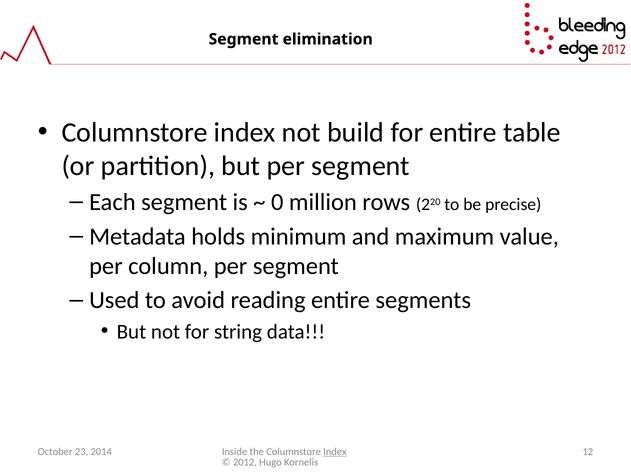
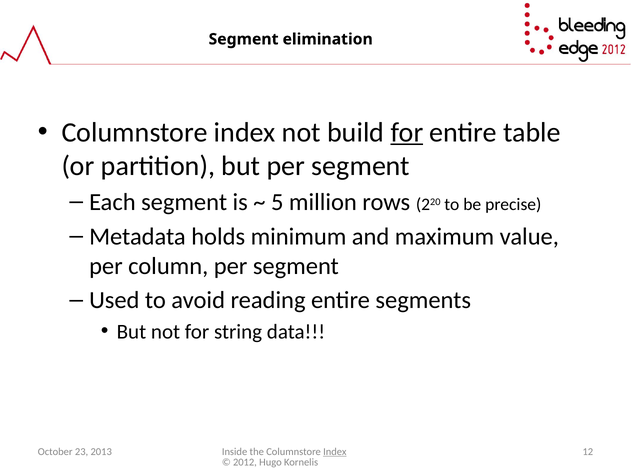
for at (407, 132) underline: none -> present
0: 0 -> 5
2014: 2014 -> 2013
